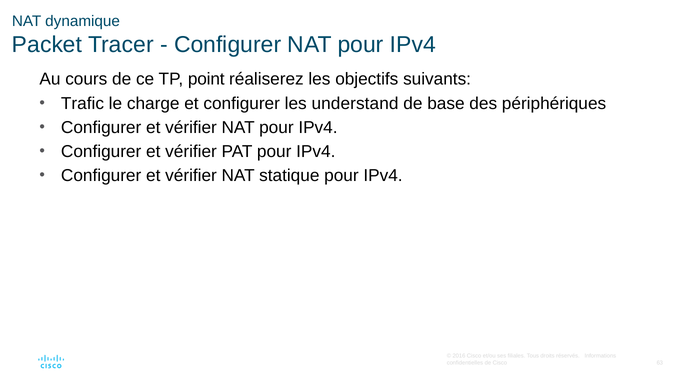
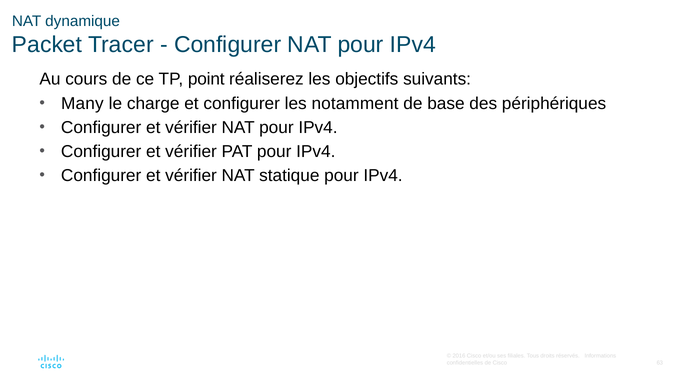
Trafic: Trafic -> Many
understand: understand -> notamment
